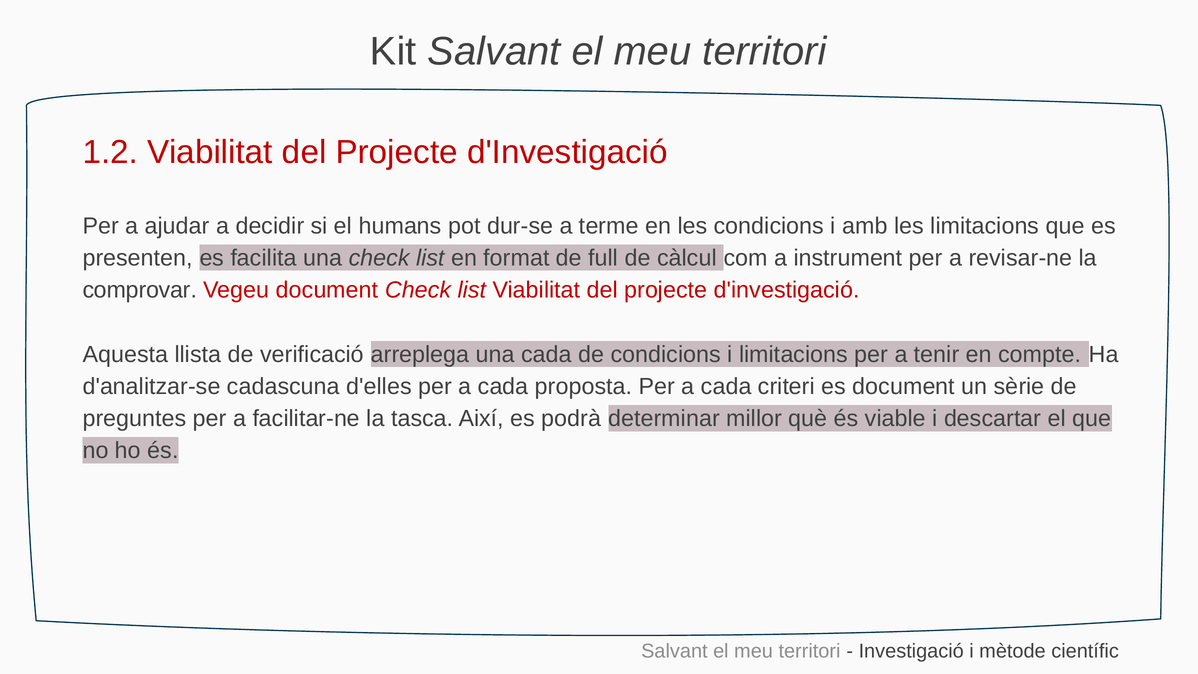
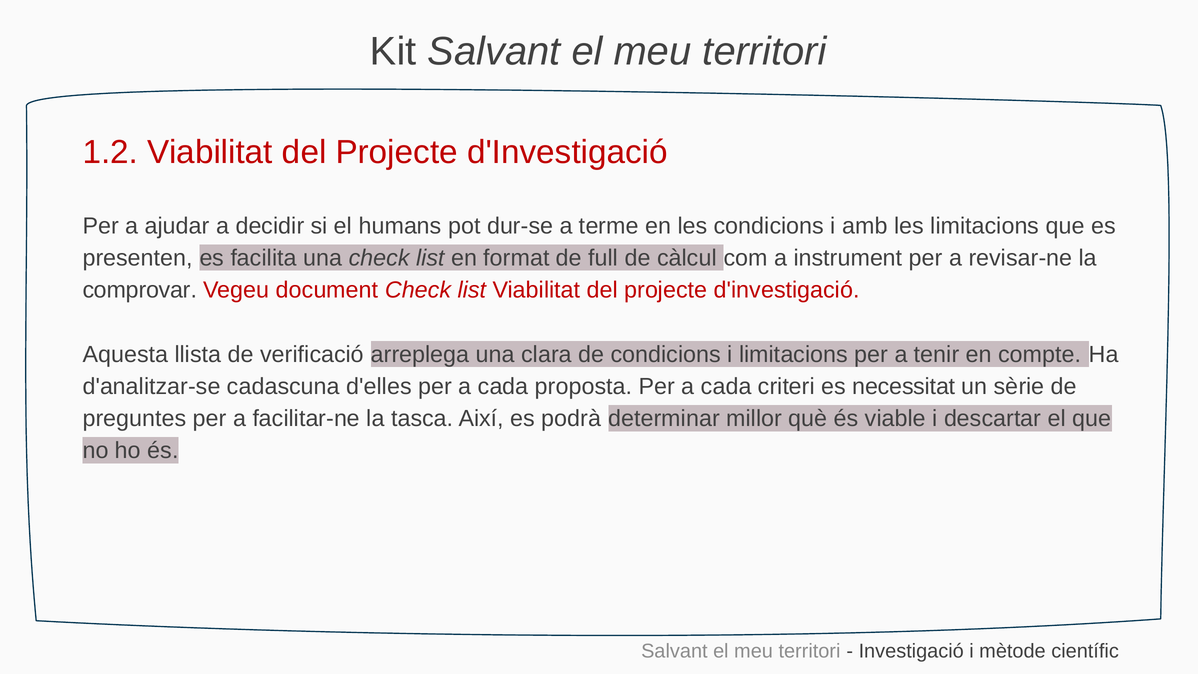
una cada: cada -> clara
es document: document -> necessitat
